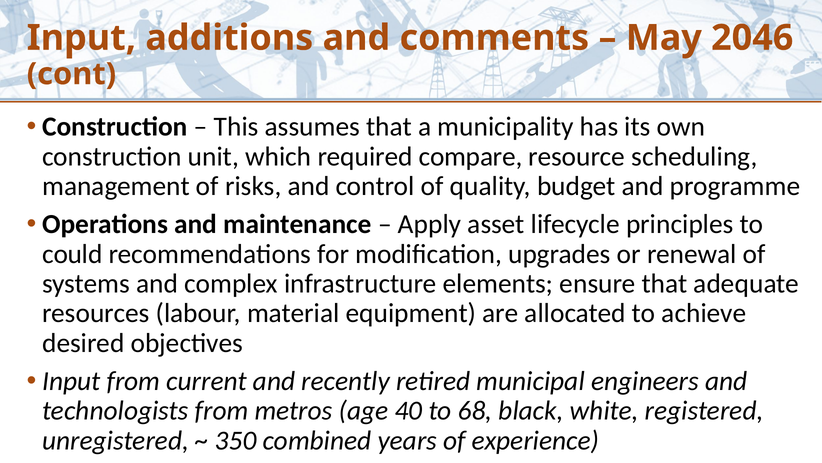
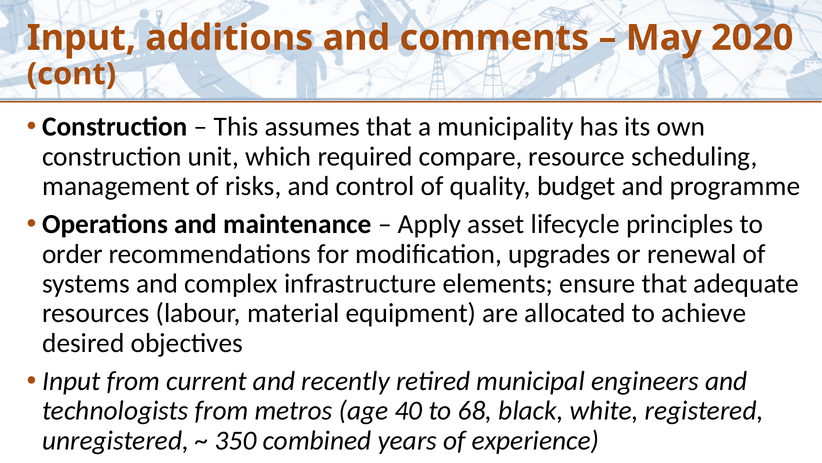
2046: 2046 -> 2020
could: could -> order
